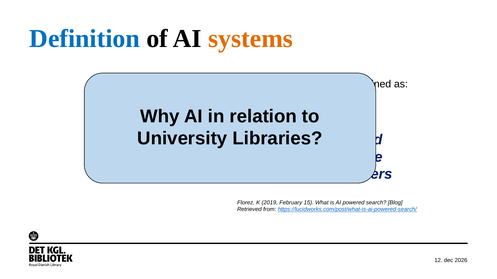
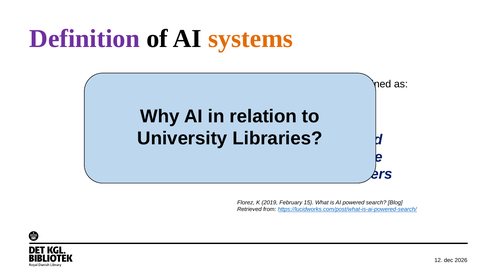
Definition colour: blue -> purple
